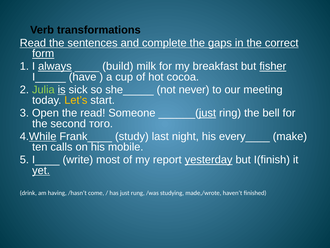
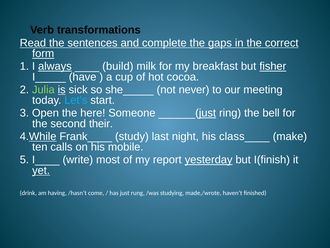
Let’s colour: yellow -> light blue
the read: read -> here
того: того -> their
every____: every____ -> class____
